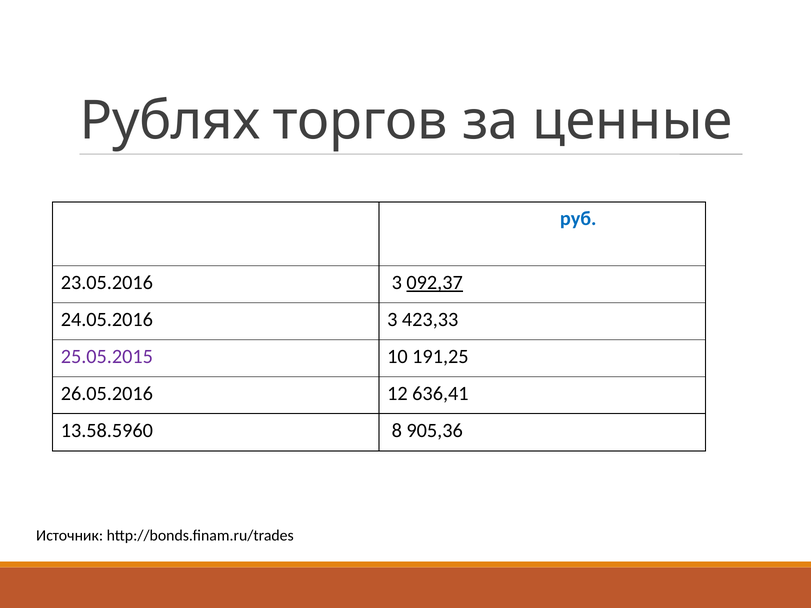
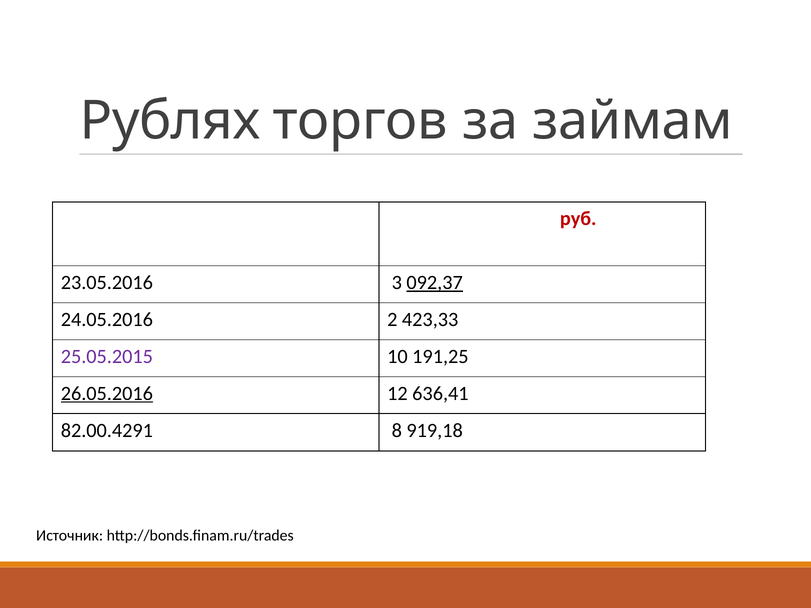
ценные: ценные -> займам
руб colour: blue -> red
24.05.2016 3: 3 -> 2
26.05.2016 underline: none -> present
13.58.5960: 13.58.5960 -> 82.00.4291
905,36: 905,36 -> 919,18
